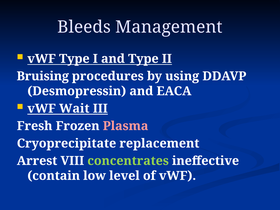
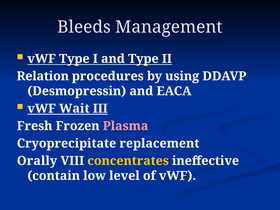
Bruising: Bruising -> Relation
Arrest: Arrest -> Orally
concentrates colour: light green -> yellow
